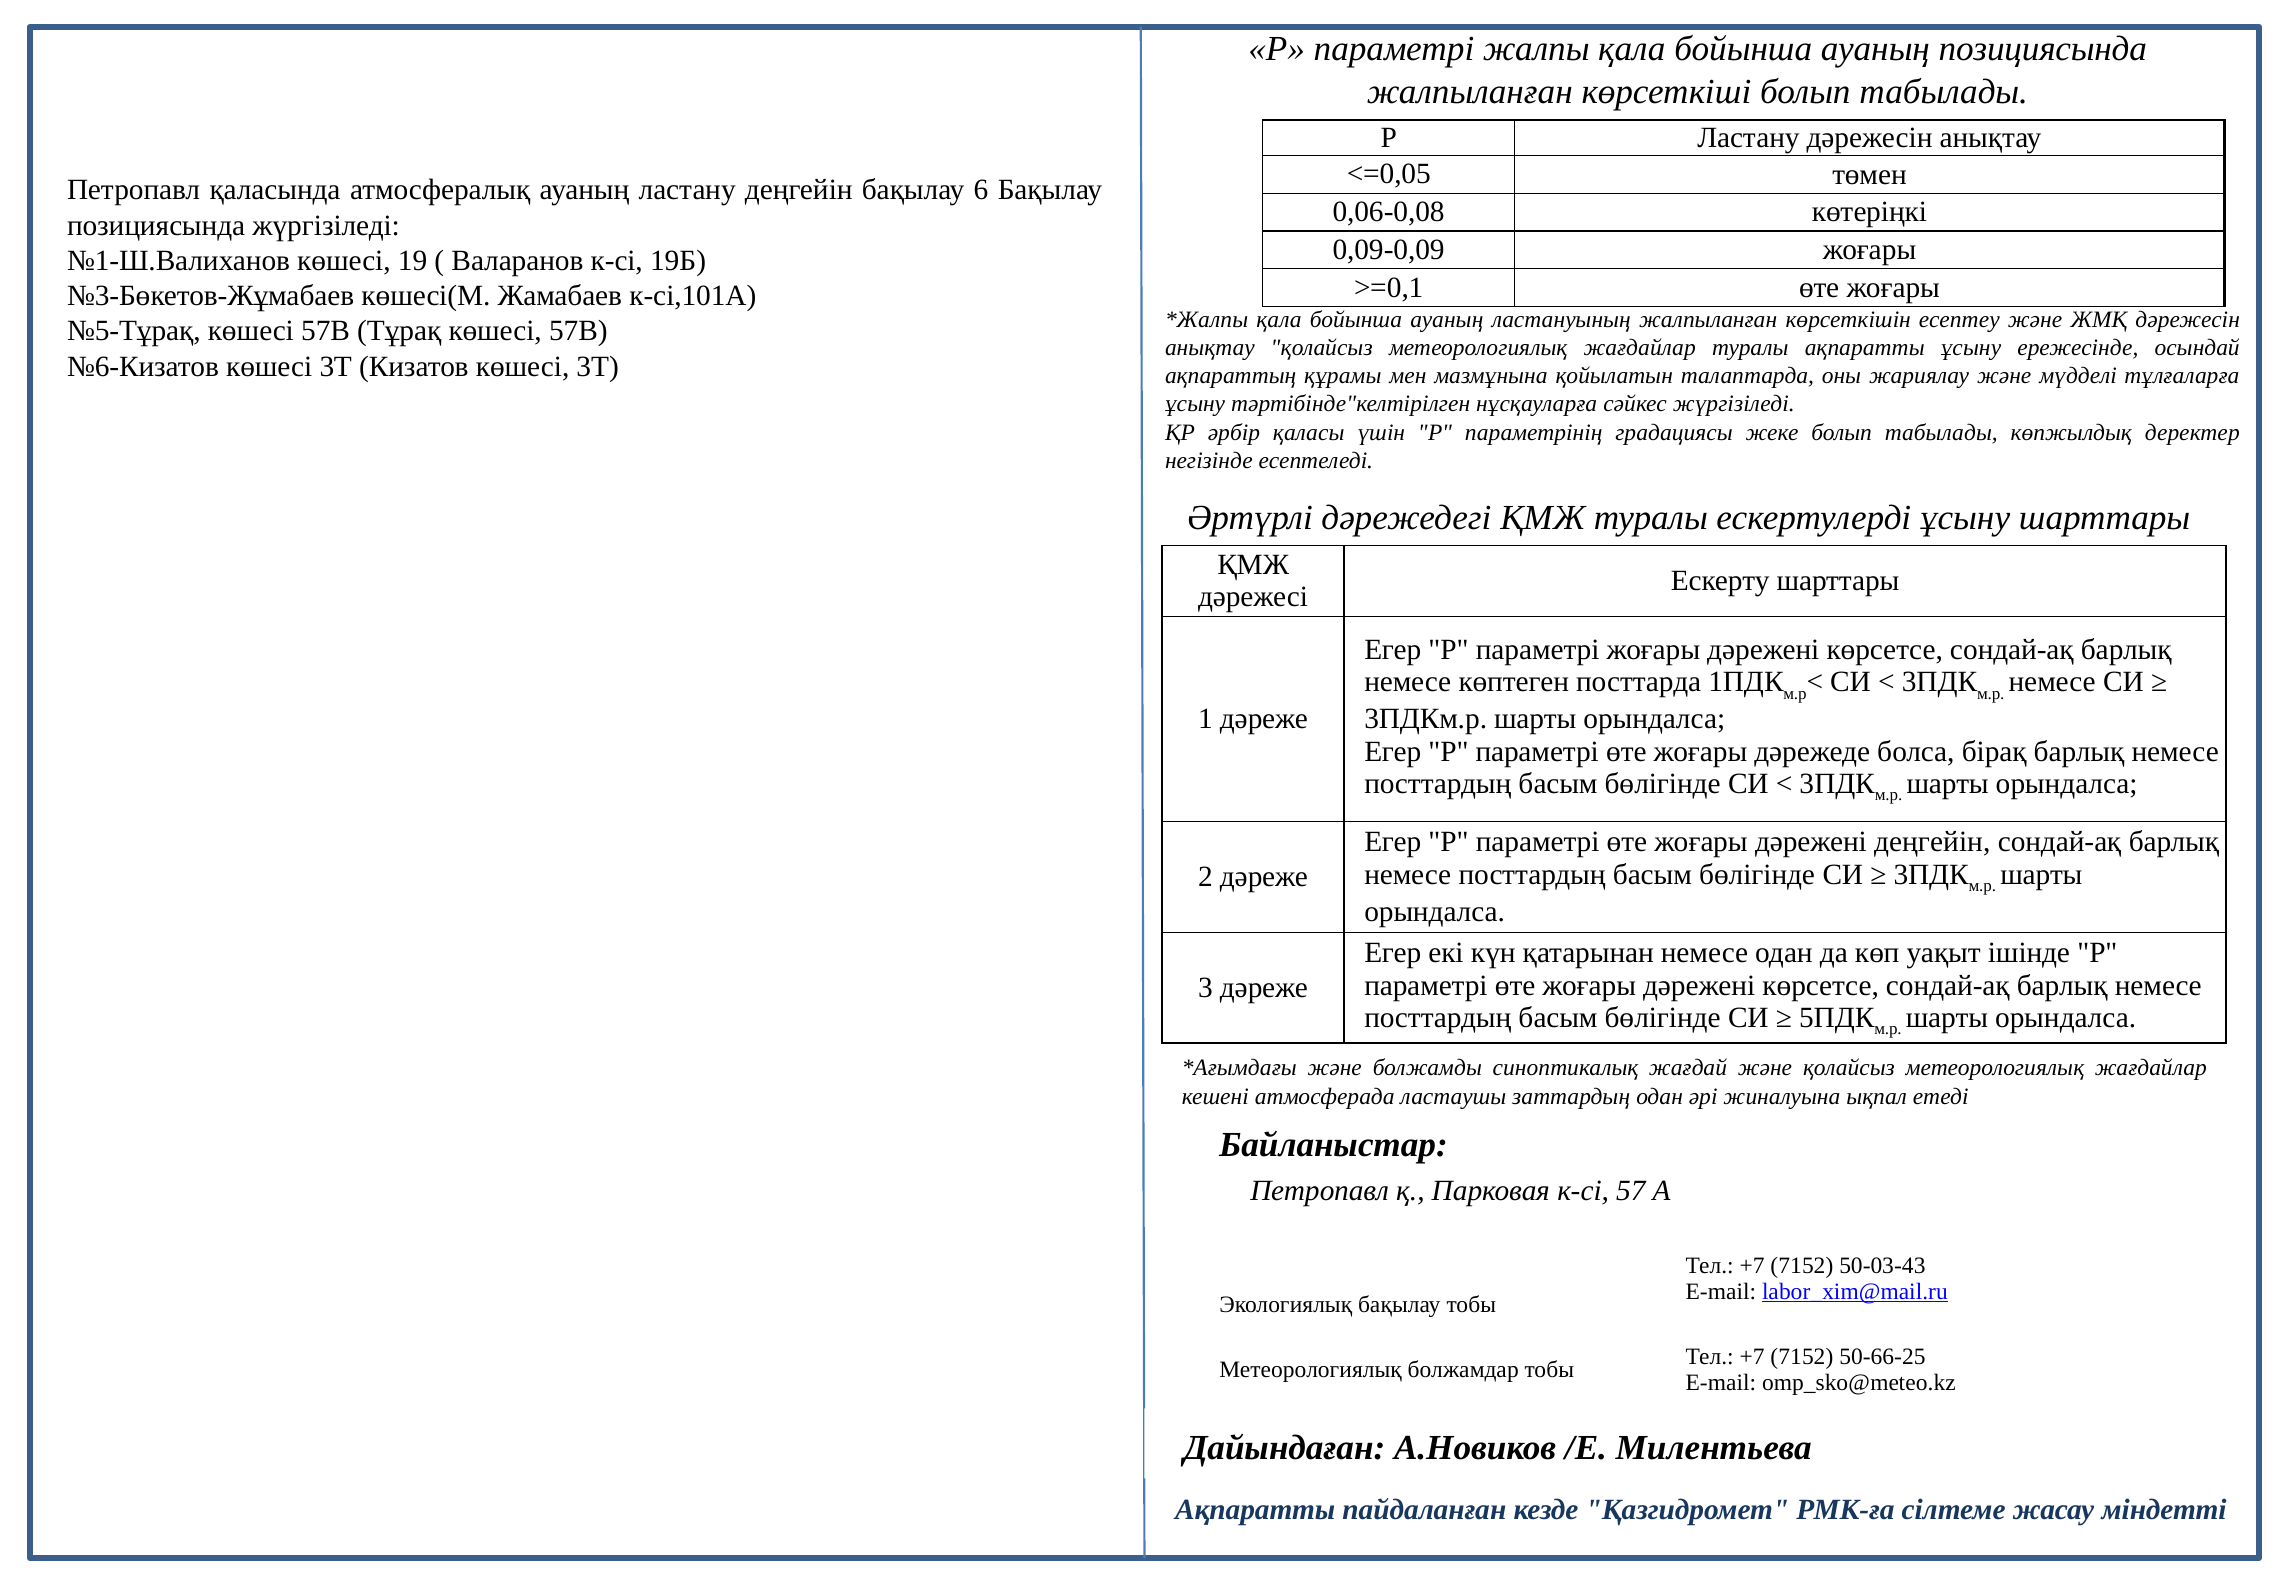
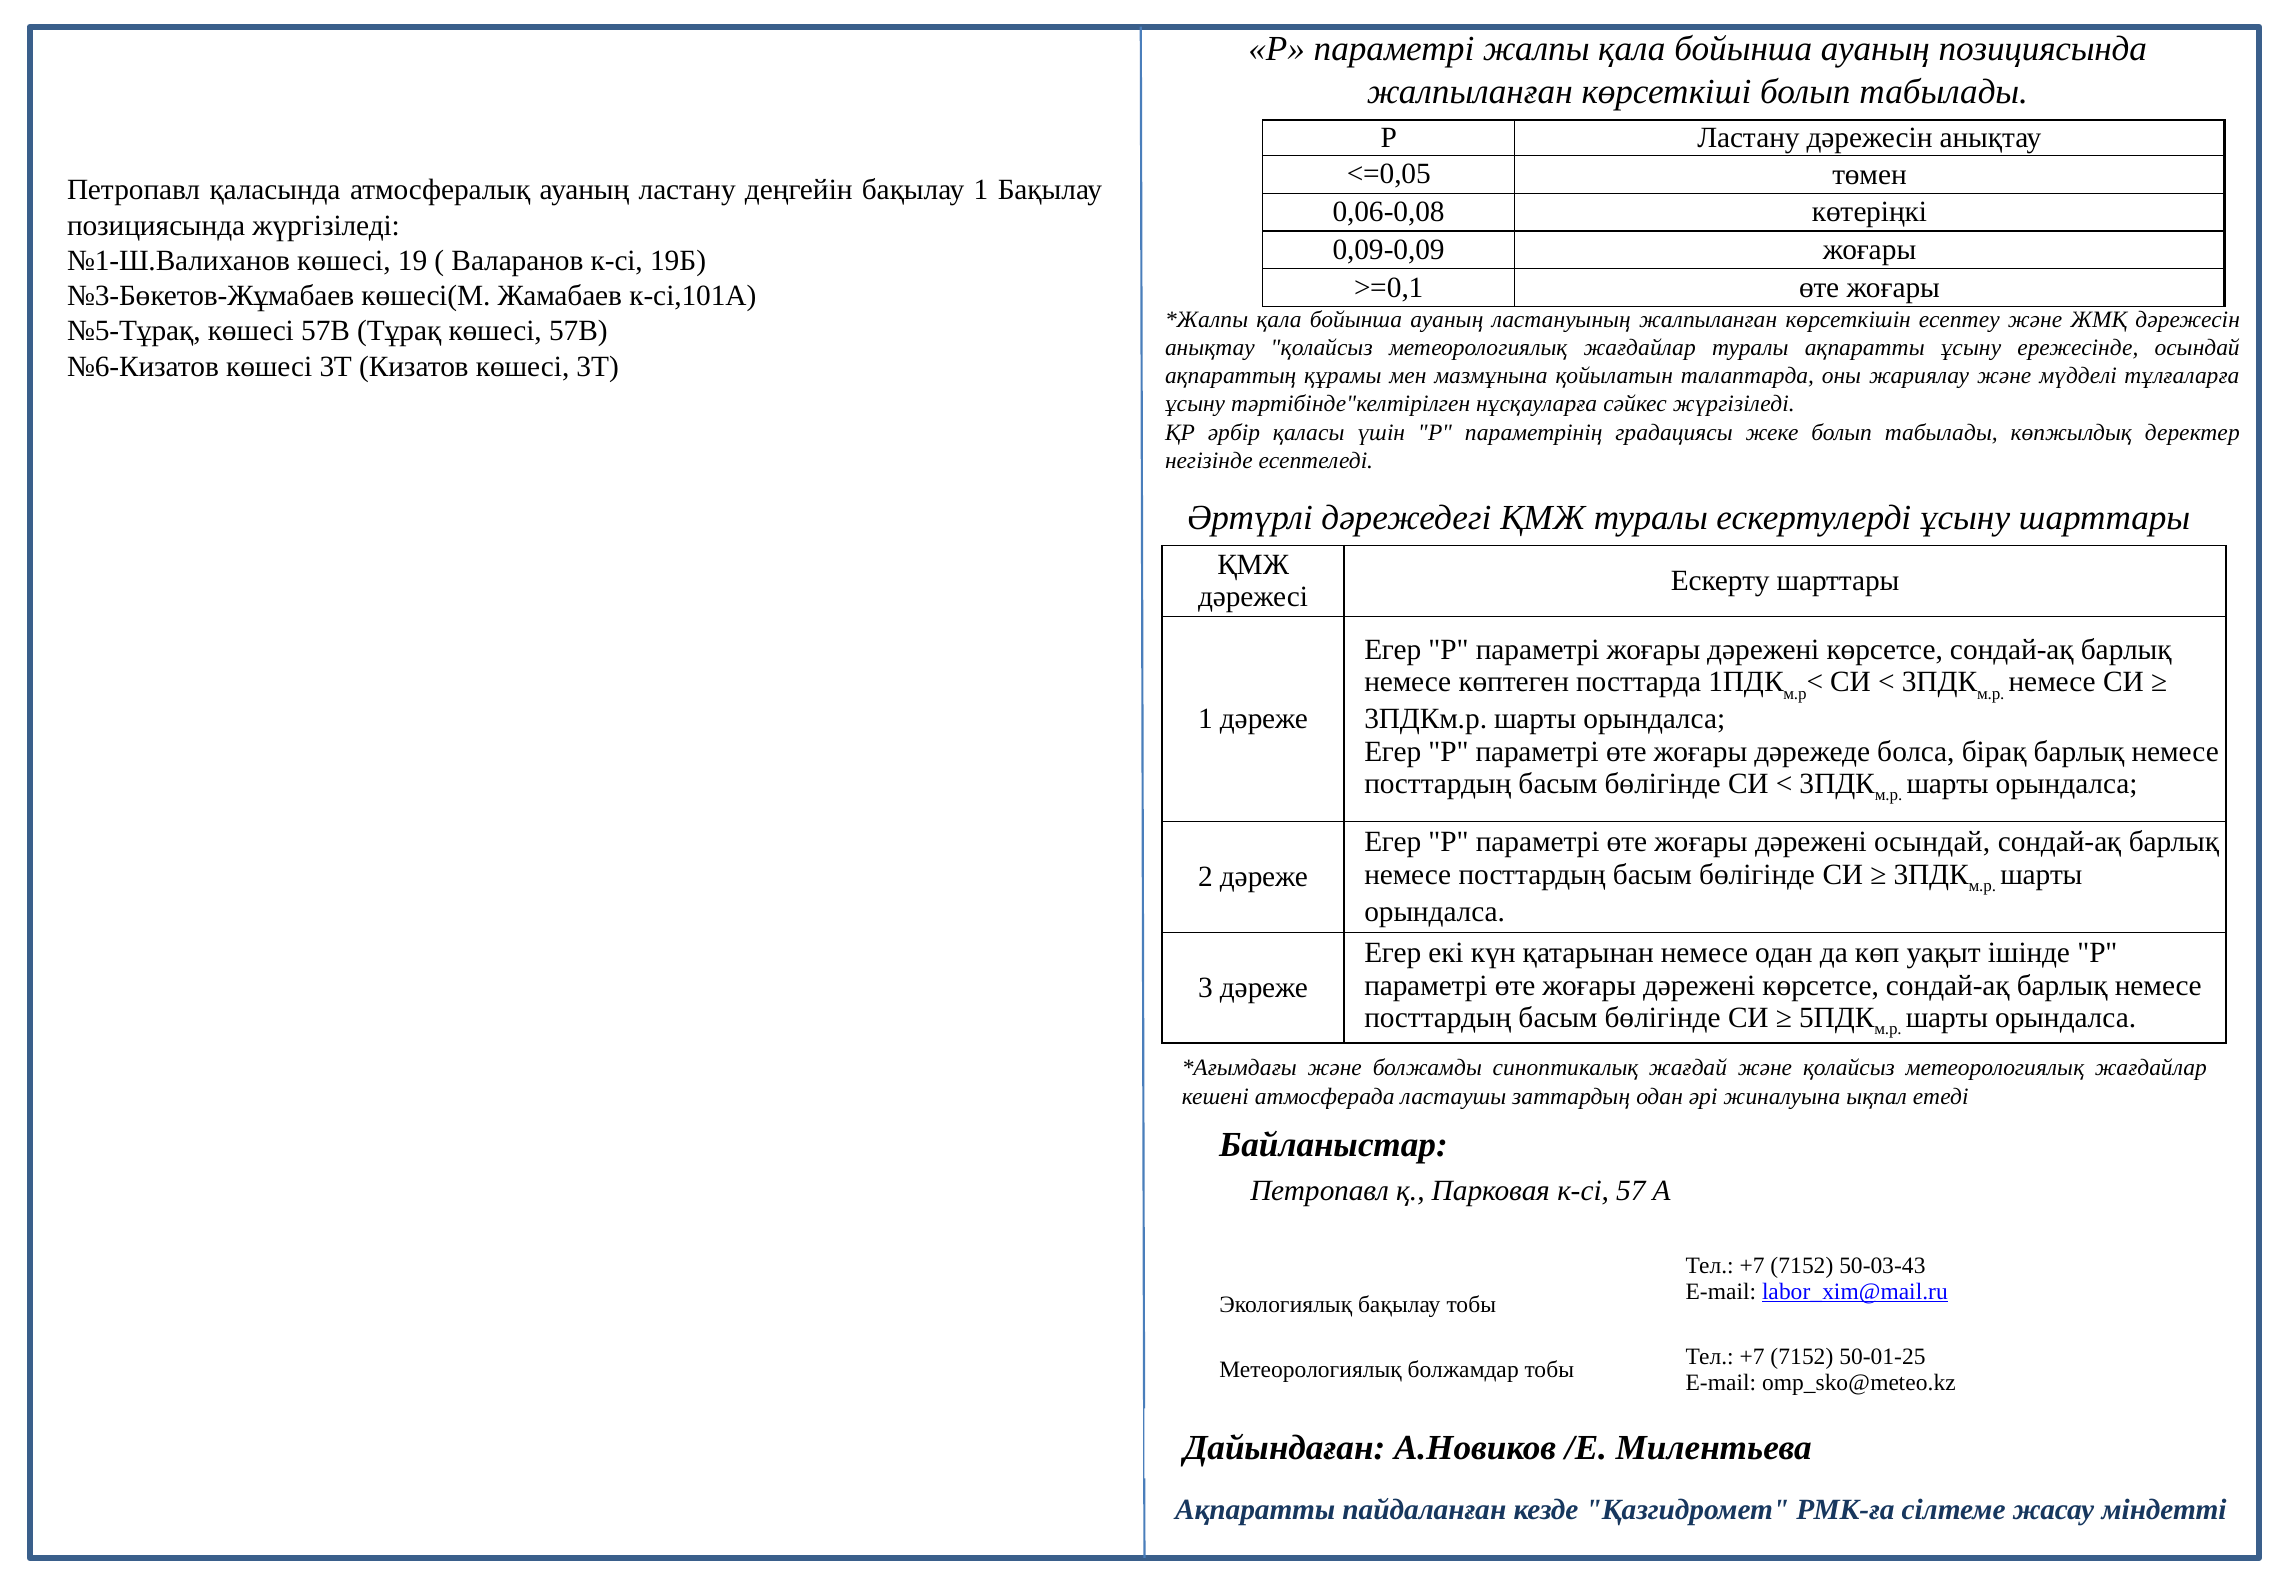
бақылау 6: 6 -> 1
дәрежені деңгейін: деңгейін -> осындай
50-66-25: 50-66-25 -> 50-01-25
